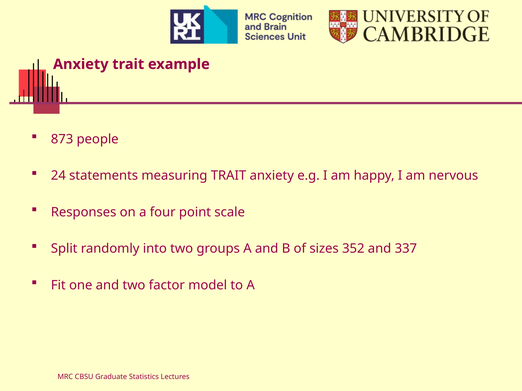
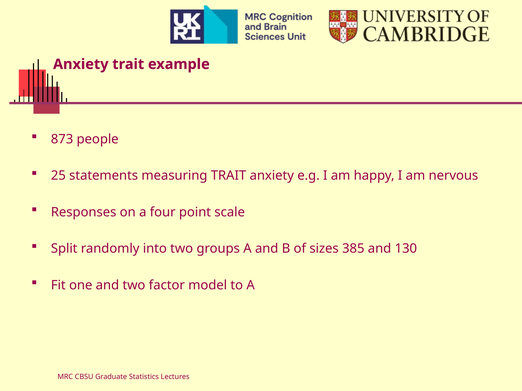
24: 24 -> 25
352: 352 -> 385
337: 337 -> 130
